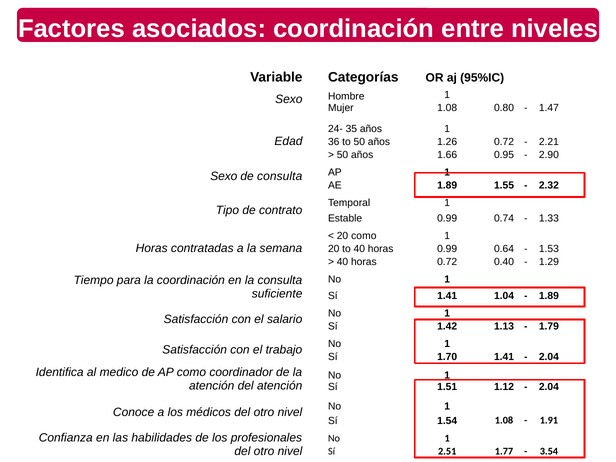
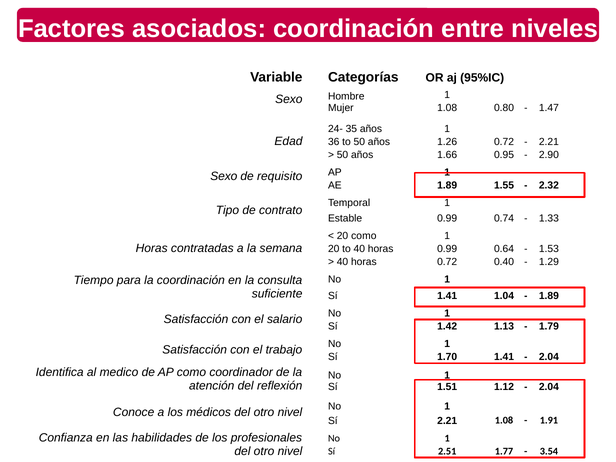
de consulta: consulta -> requisito
del atención: atención -> reflexión
Sí 1.54: 1.54 -> 2.21
